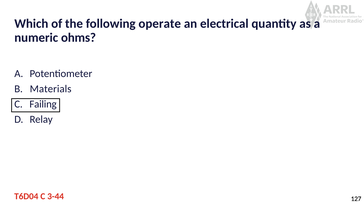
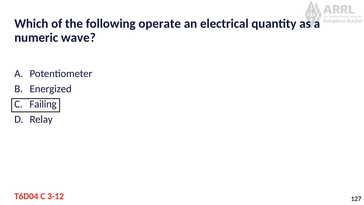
ohms: ohms -> wave
Materials: Materials -> Energized
3-44: 3-44 -> 3-12
